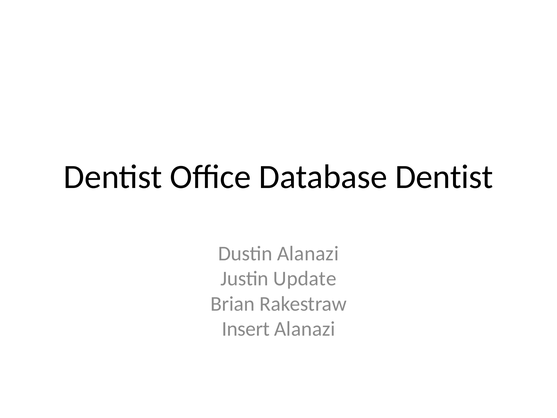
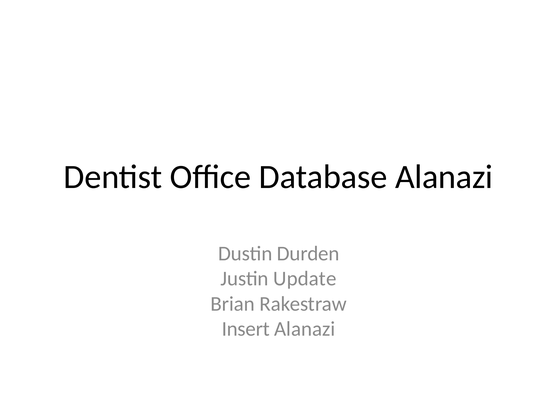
Database Dentist: Dentist -> Alanazi
Dustin Alanazi: Alanazi -> Durden
